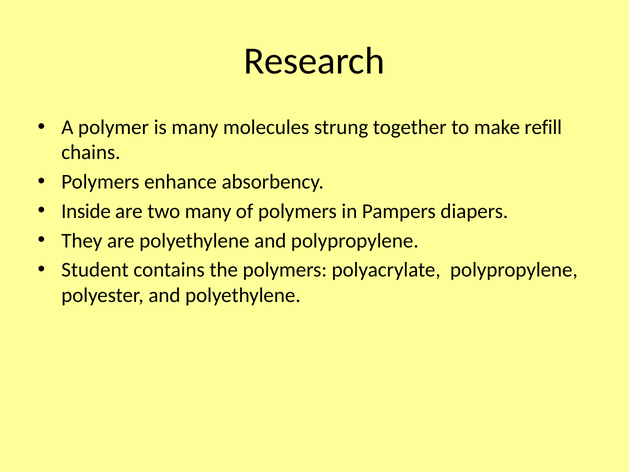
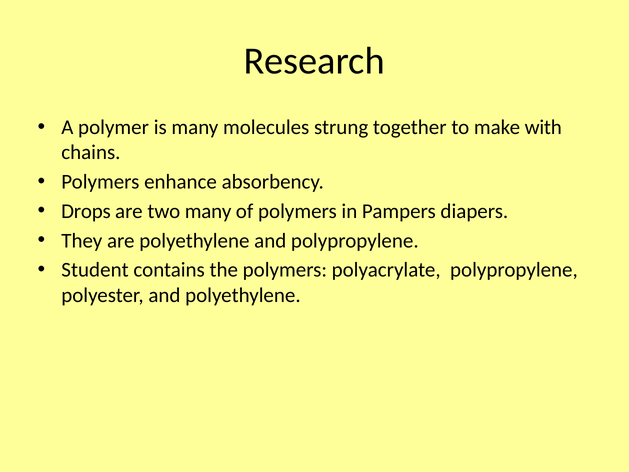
refill: refill -> with
Inside: Inside -> Drops
